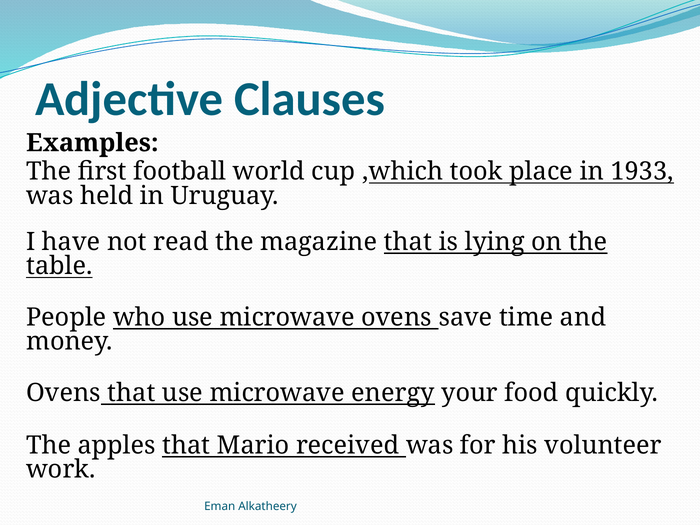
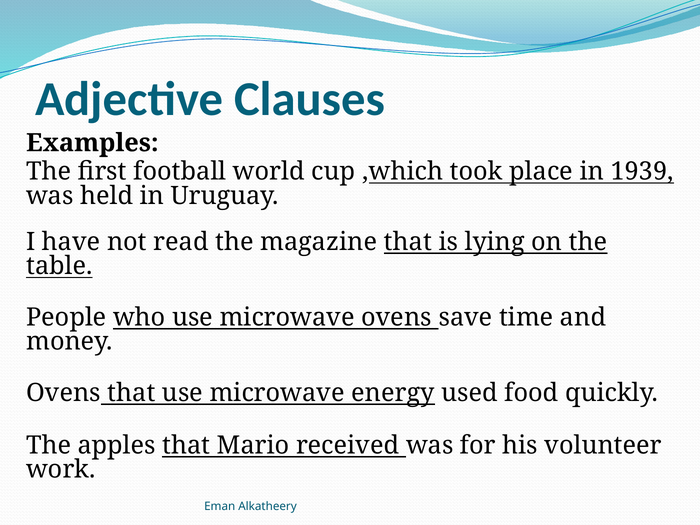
1933: 1933 -> 1939
your: your -> used
